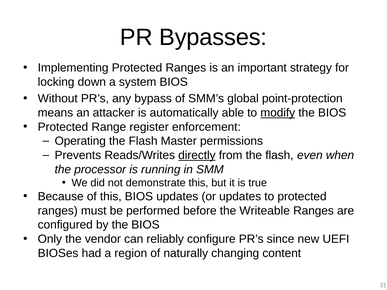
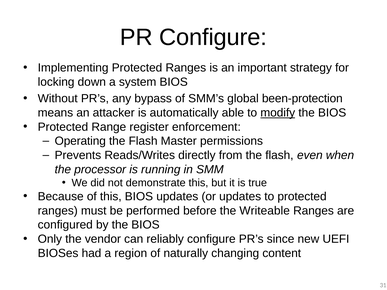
PR Bypasses: Bypasses -> Configure
point-protection: point-protection -> been-protection
directly underline: present -> none
